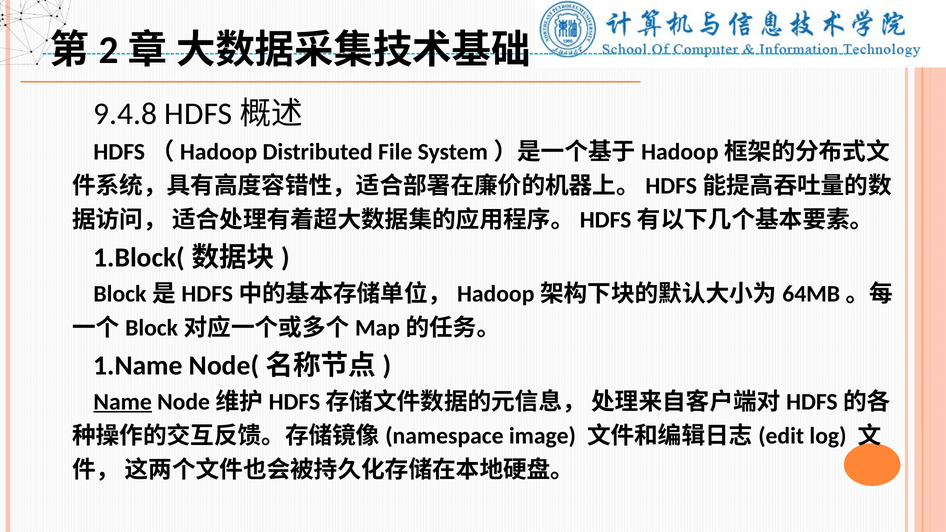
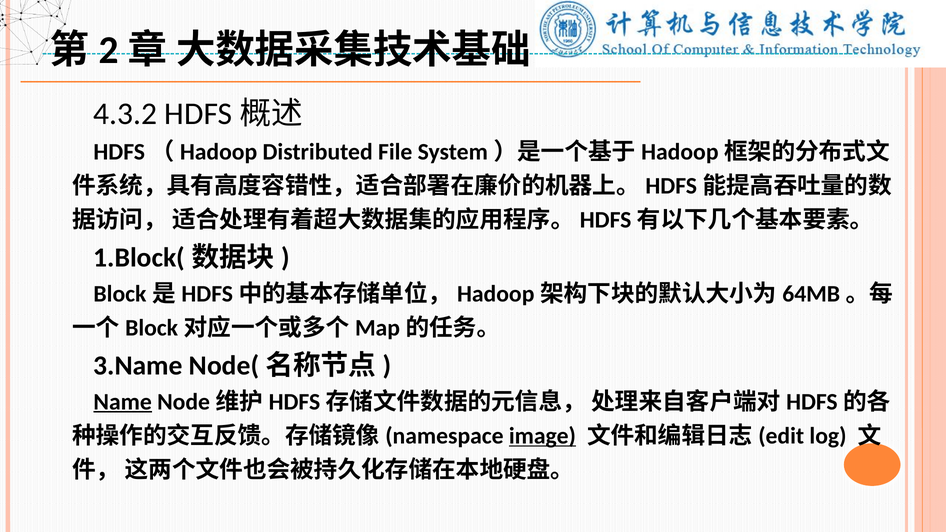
9.4.8: 9.4.8 -> 4.3.2
1.Name: 1.Name -> 3.Name
image underline: none -> present
